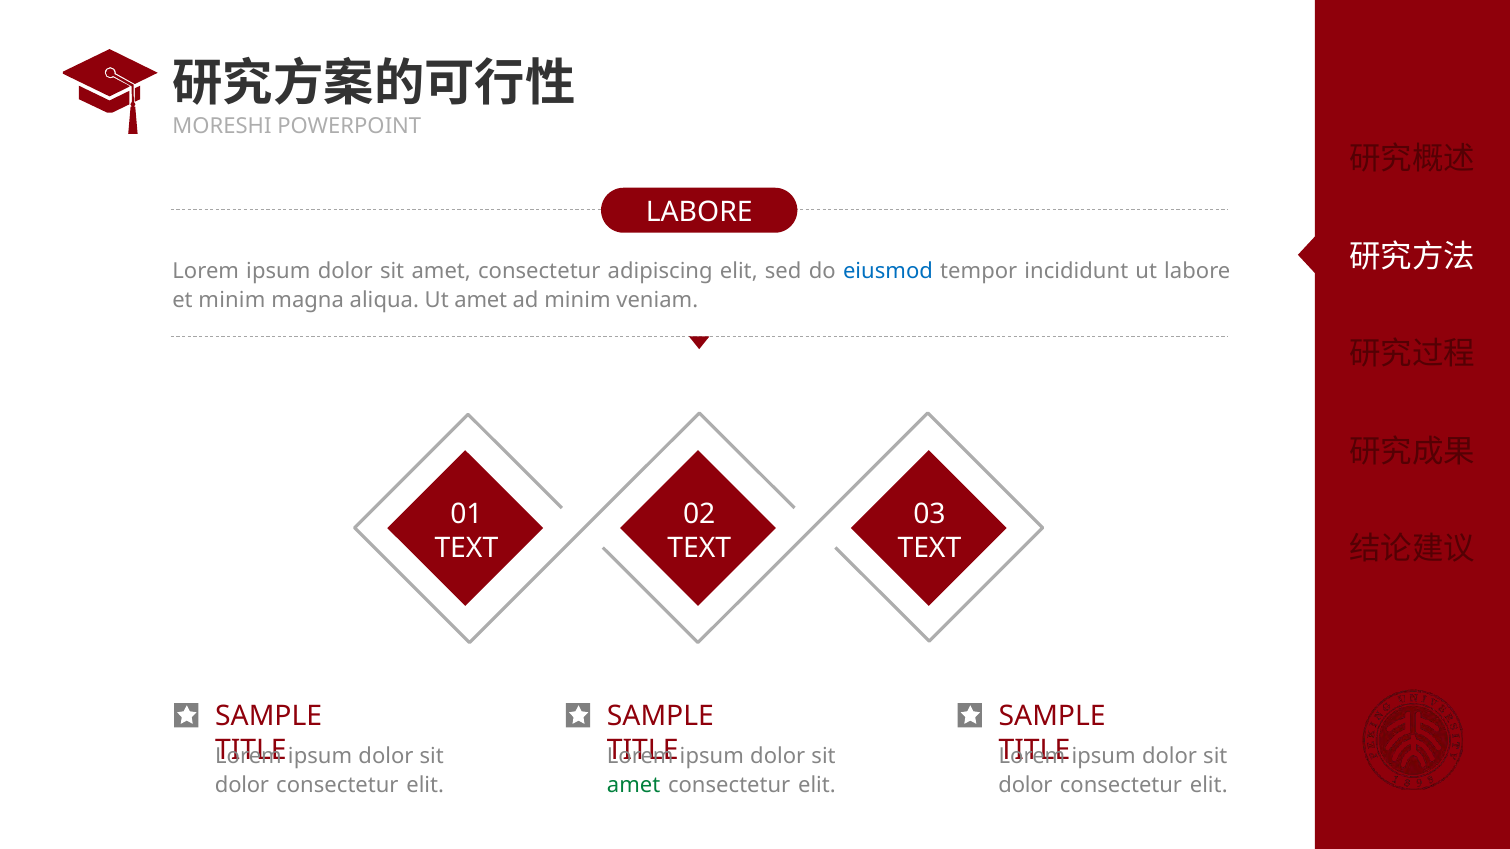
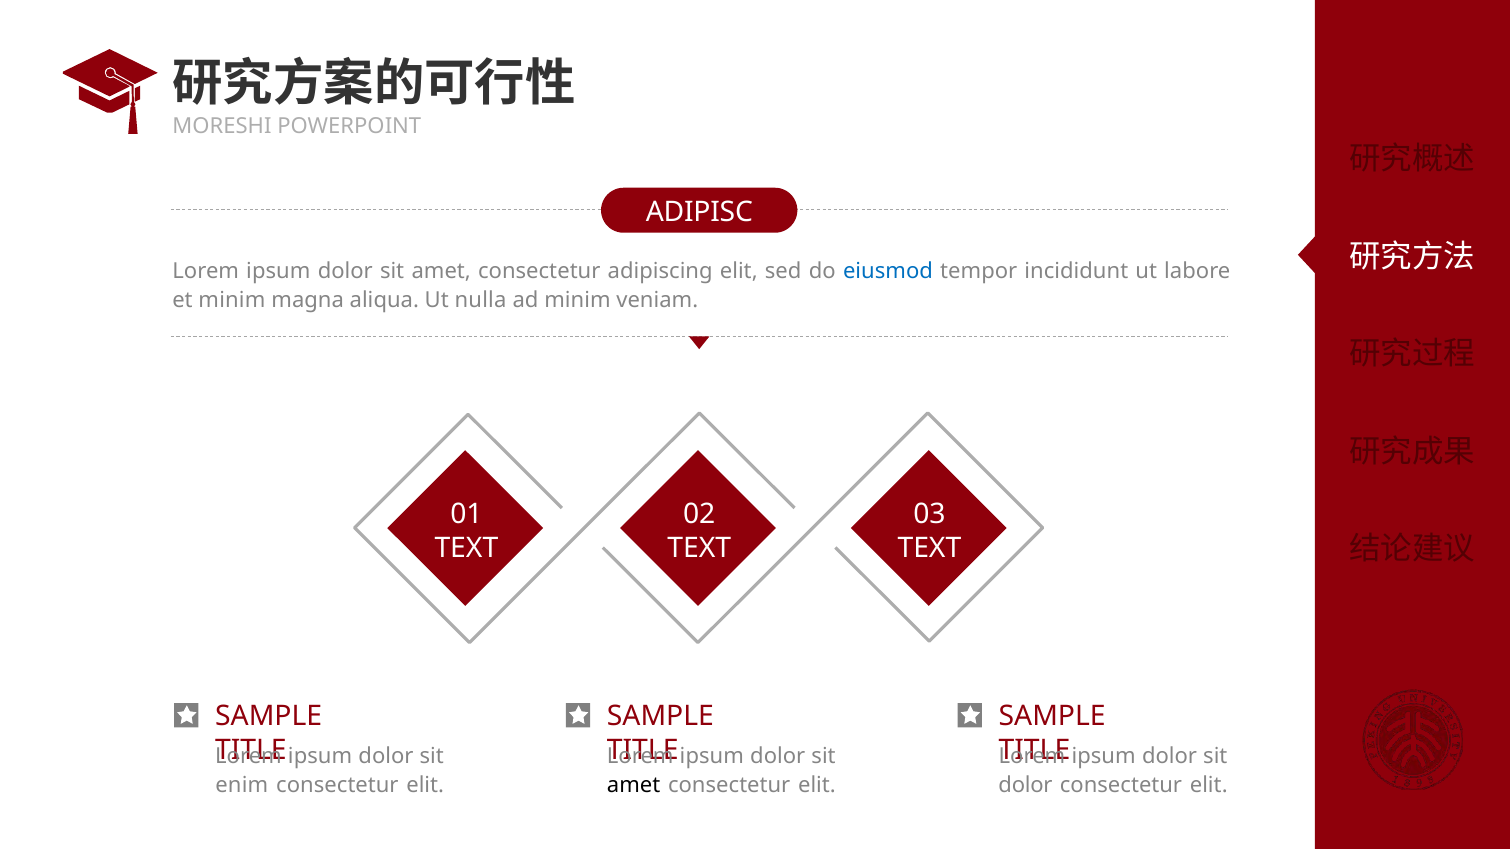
LABORE at (699, 213): LABORE -> ADIPISC
Ut amet: amet -> nulla
dolor at (242, 786): dolor -> enim
amet at (634, 786) colour: green -> black
